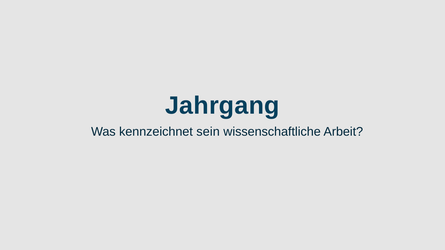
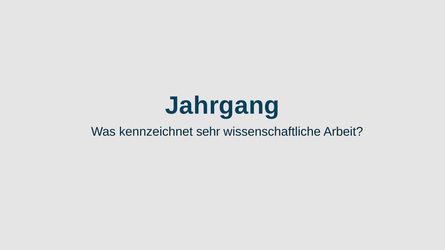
sein: sein -> sehr
